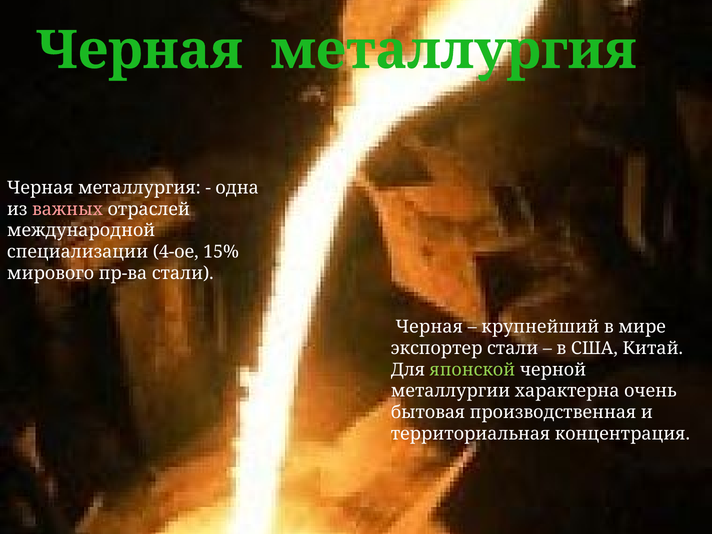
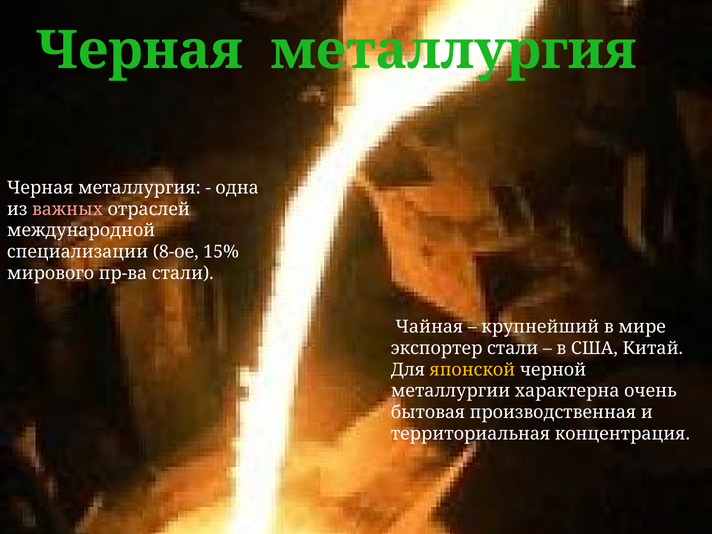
4-ое: 4-ое -> 8-ое
Черная at (429, 327): Черная -> Чайная
японской colour: light green -> yellow
